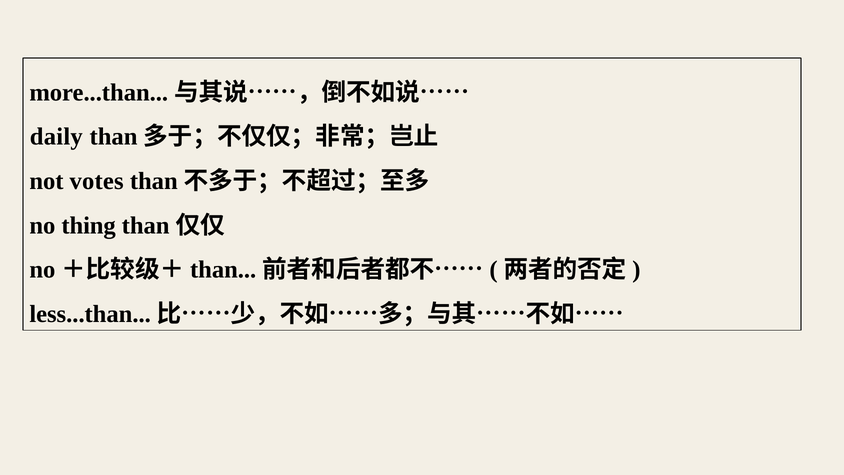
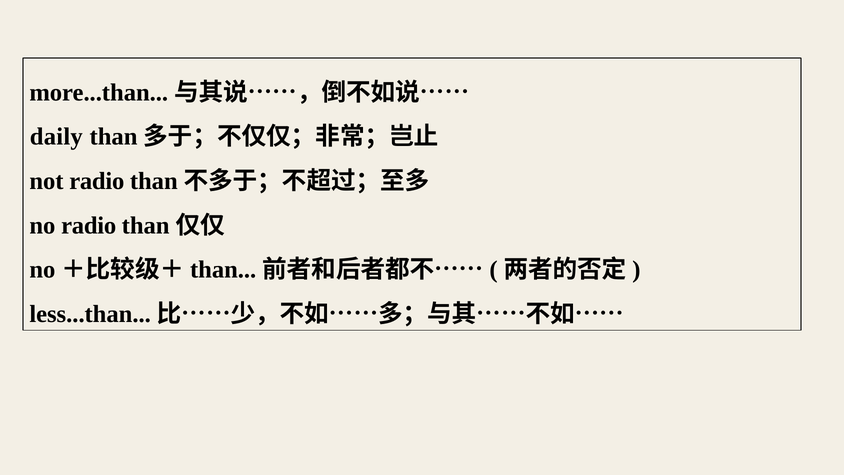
not votes: votes -> radio
no thing: thing -> radio
